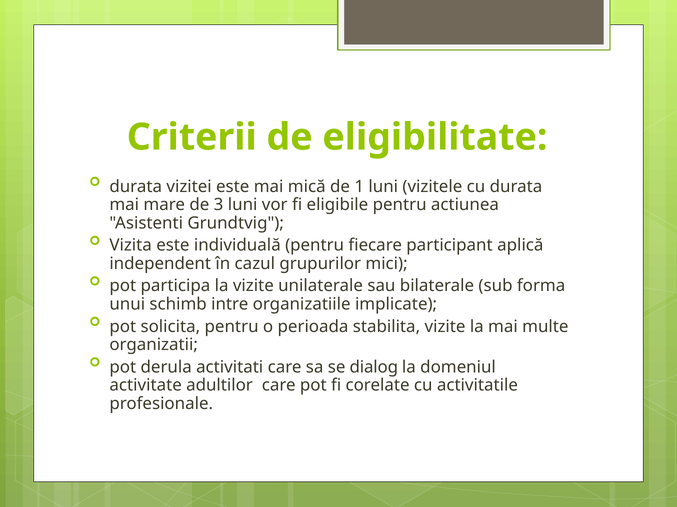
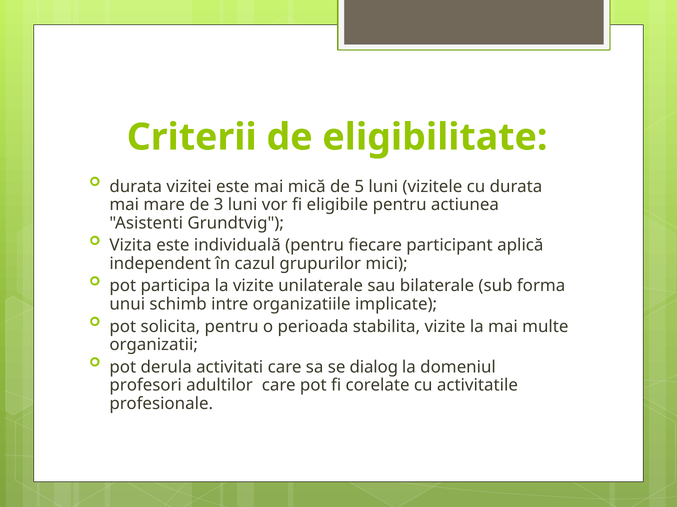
1: 1 -> 5
activitate: activitate -> profesori
